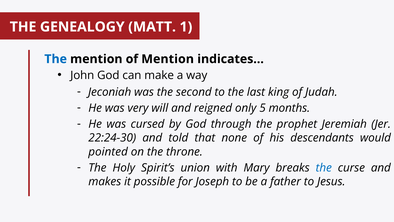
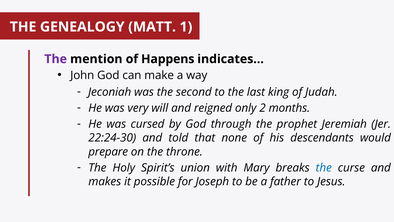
The at (56, 59) colour: blue -> purple
of Mention: Mention -> Happens
only 5: 5 -> 2
pointed: pointed -> prepare
